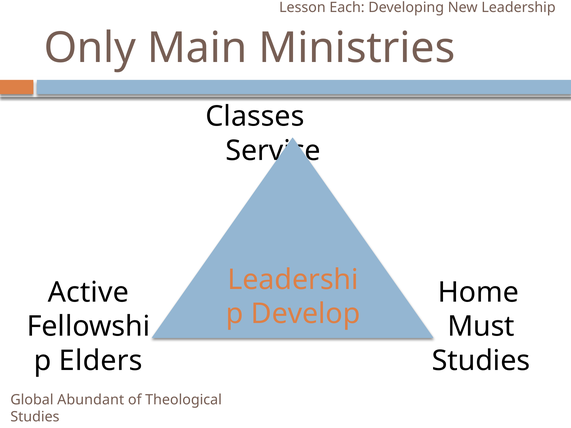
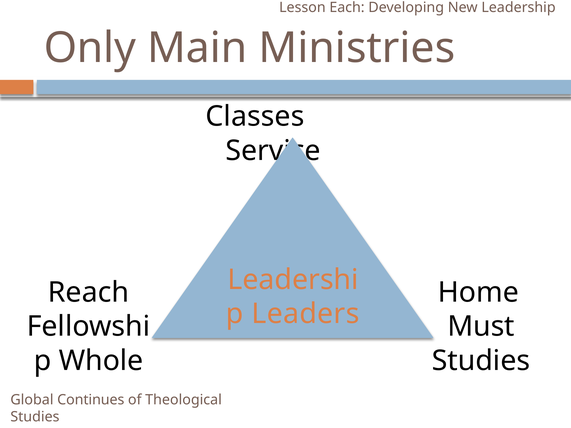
Active: Active -> Reach
Develop: Develop -> Leaders
Elders: Elders -> Whole
Abundant: Abundant -> Continues
